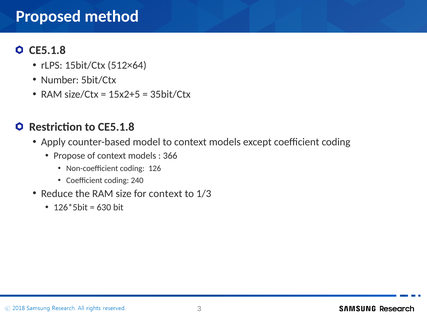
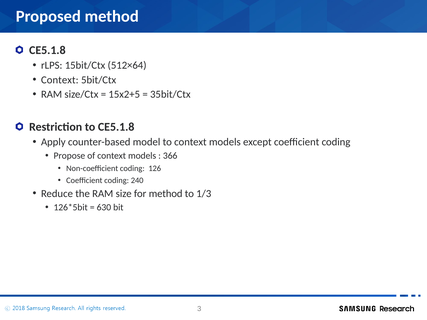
Number at (60, 80): Number -> Context
for context: context -> method
